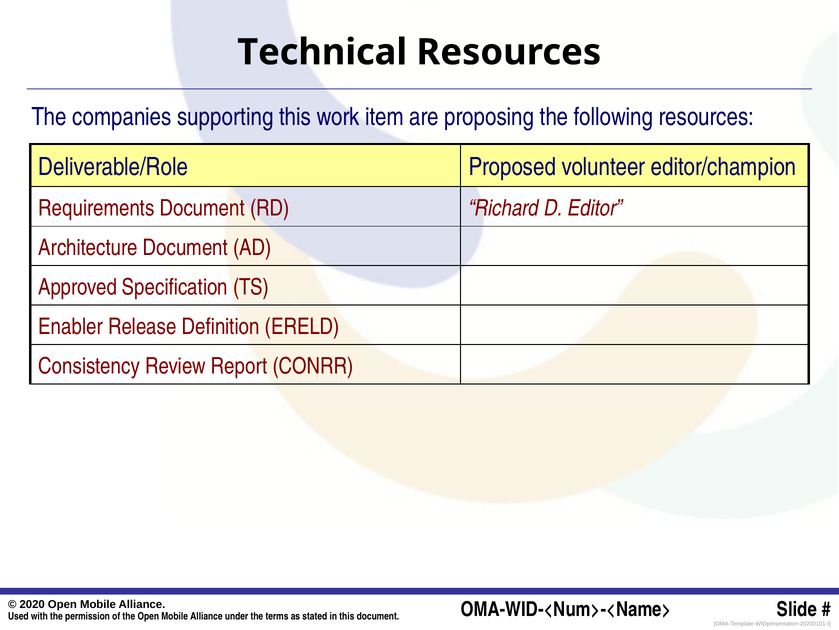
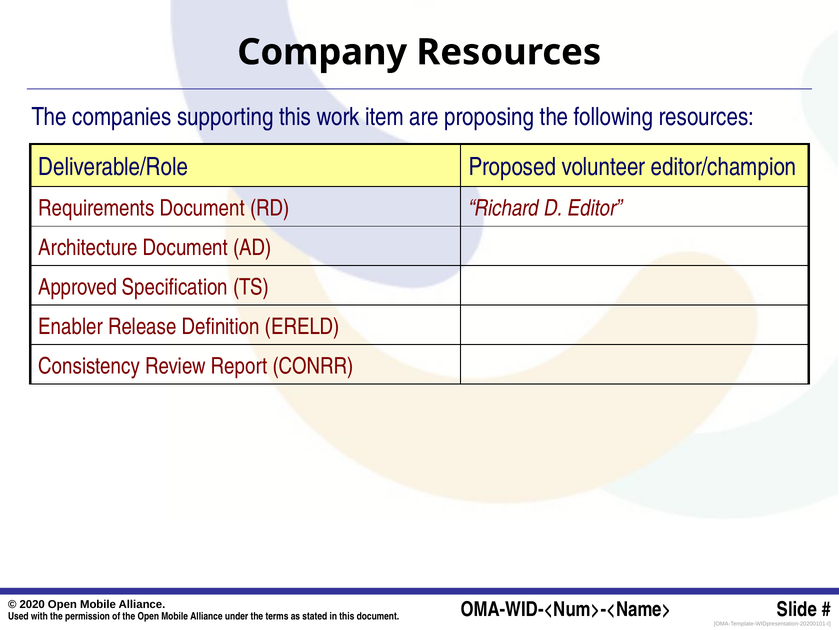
Technical: Technical -> Company
